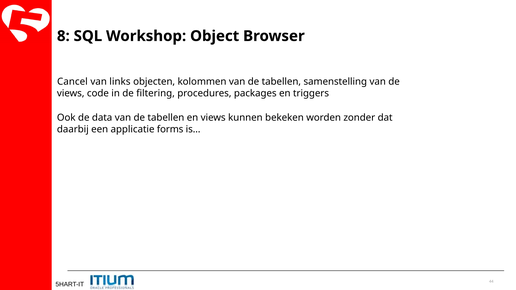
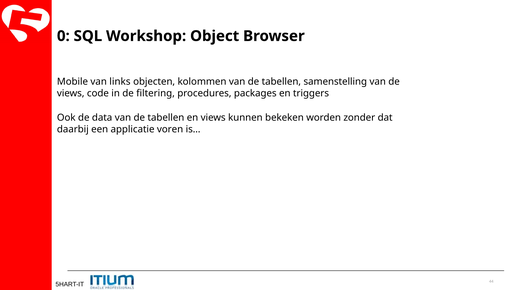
8: 8 -> 0
Cancel: Cancel -> Mobile
forms: forms -> voren
